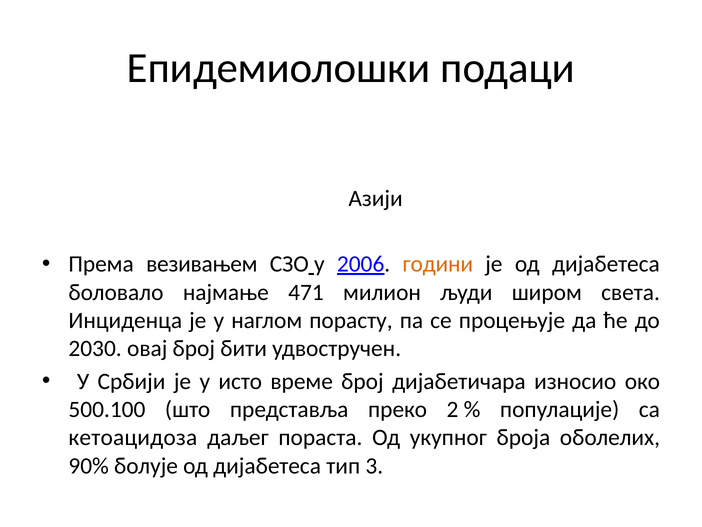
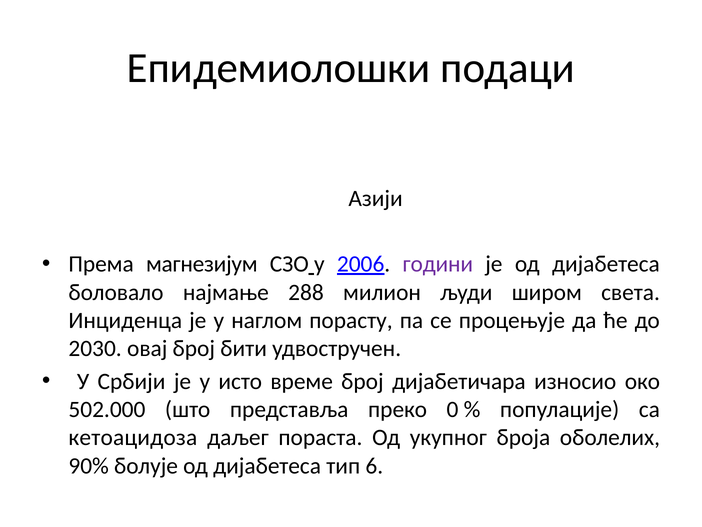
везивањем: везивањем -> магнезијум
години colour: orange -> purple
471: 471 -> 288
500.100: 500.100 -> 502.000
2: 2 -> 0
3: 3 -> 6
